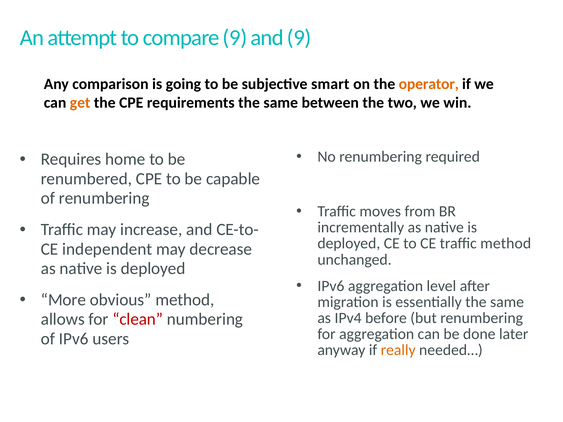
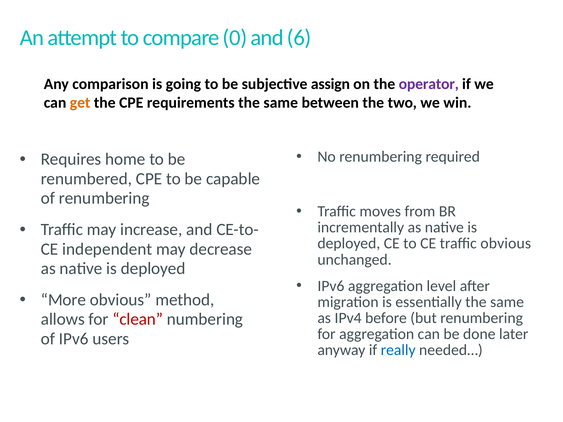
compare 9: 9 -> 0
and 9: 9 -> 6
smart: smart -> assign
operator colour: orange -> purple
traffic method: method -> obvious
really colour: orange -> blue
